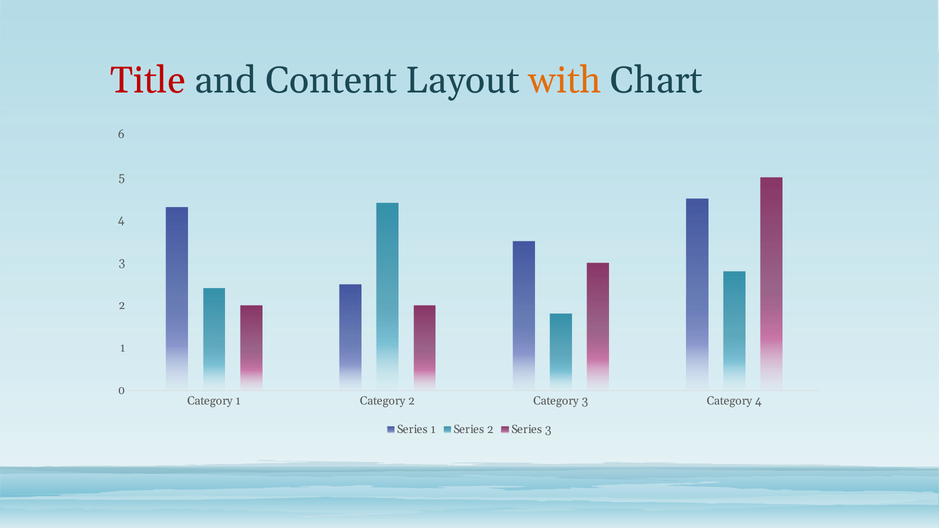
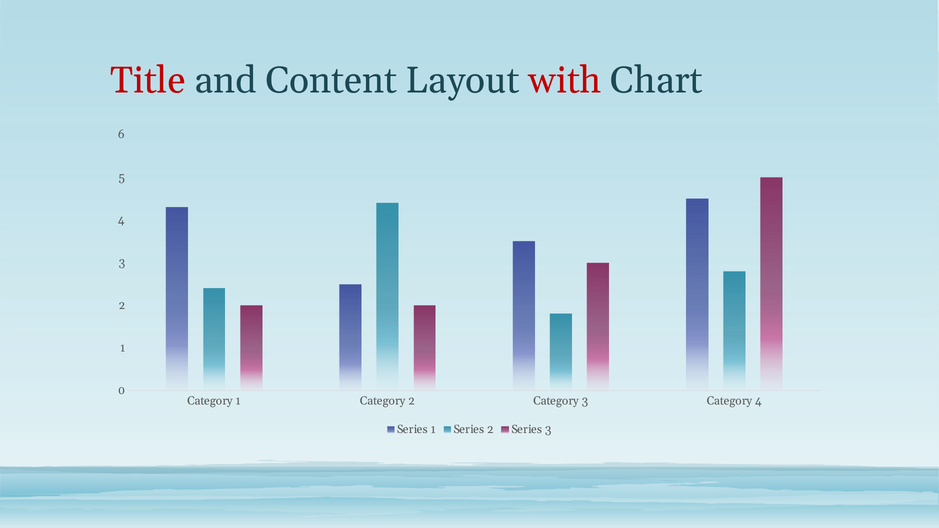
with colour: orange -> red
